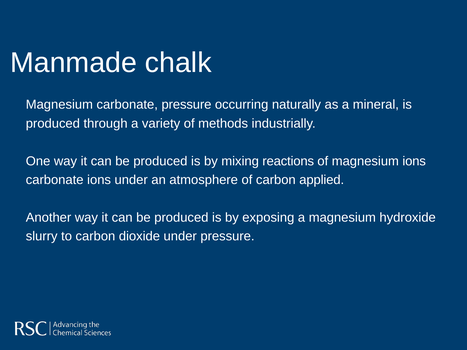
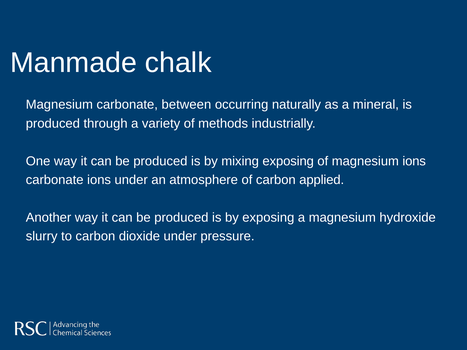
carbonate pressure: pressure -> between
mixing reactions: reactions -> exposing
